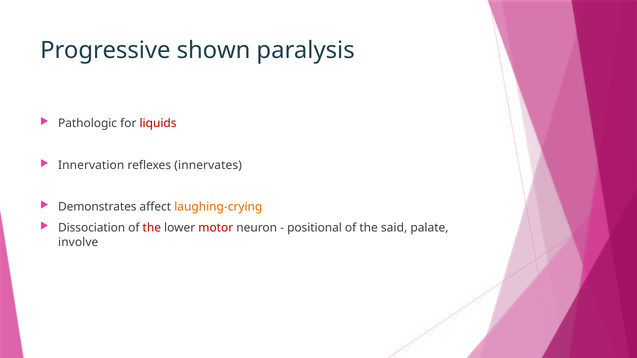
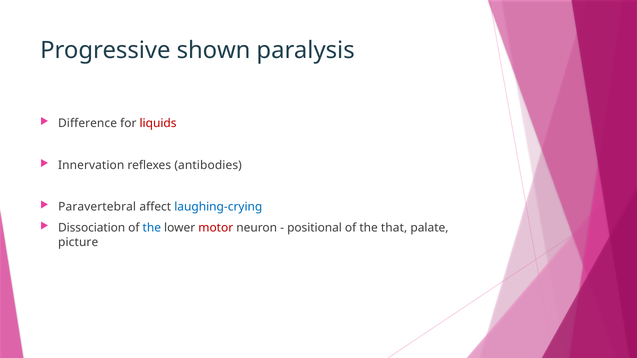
Pathologic: Pathologic -> Difference
innervates: innervates -> antibodies
Demonstrates: Demonstrates -> Paravertebral
laughing-crying colour: orange -> blue
the at (152, 228) colour: red -> blue
said: said -> that
involve: involve -> picture
